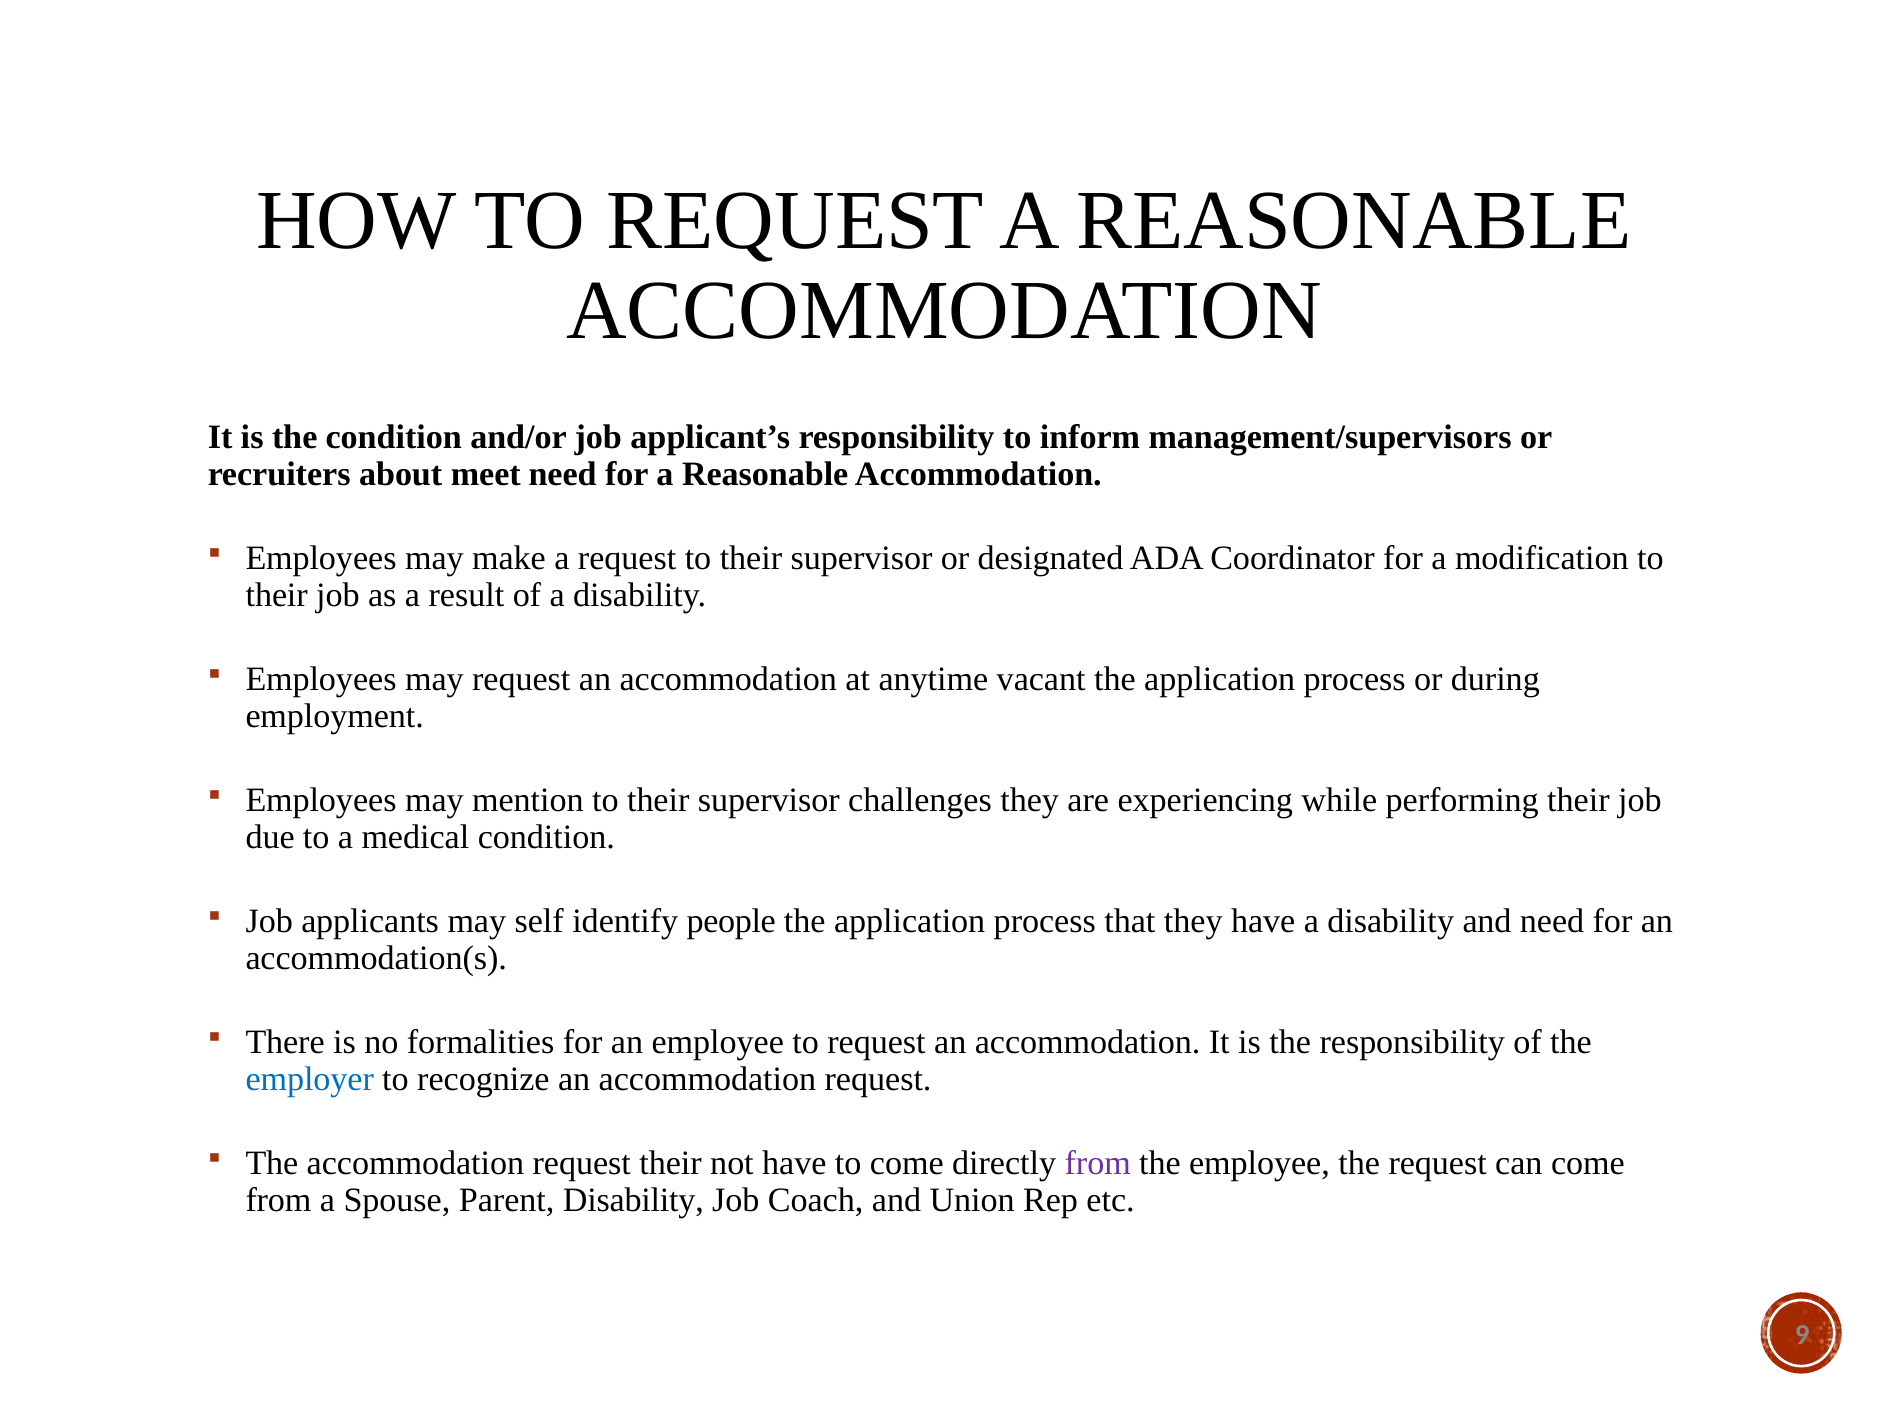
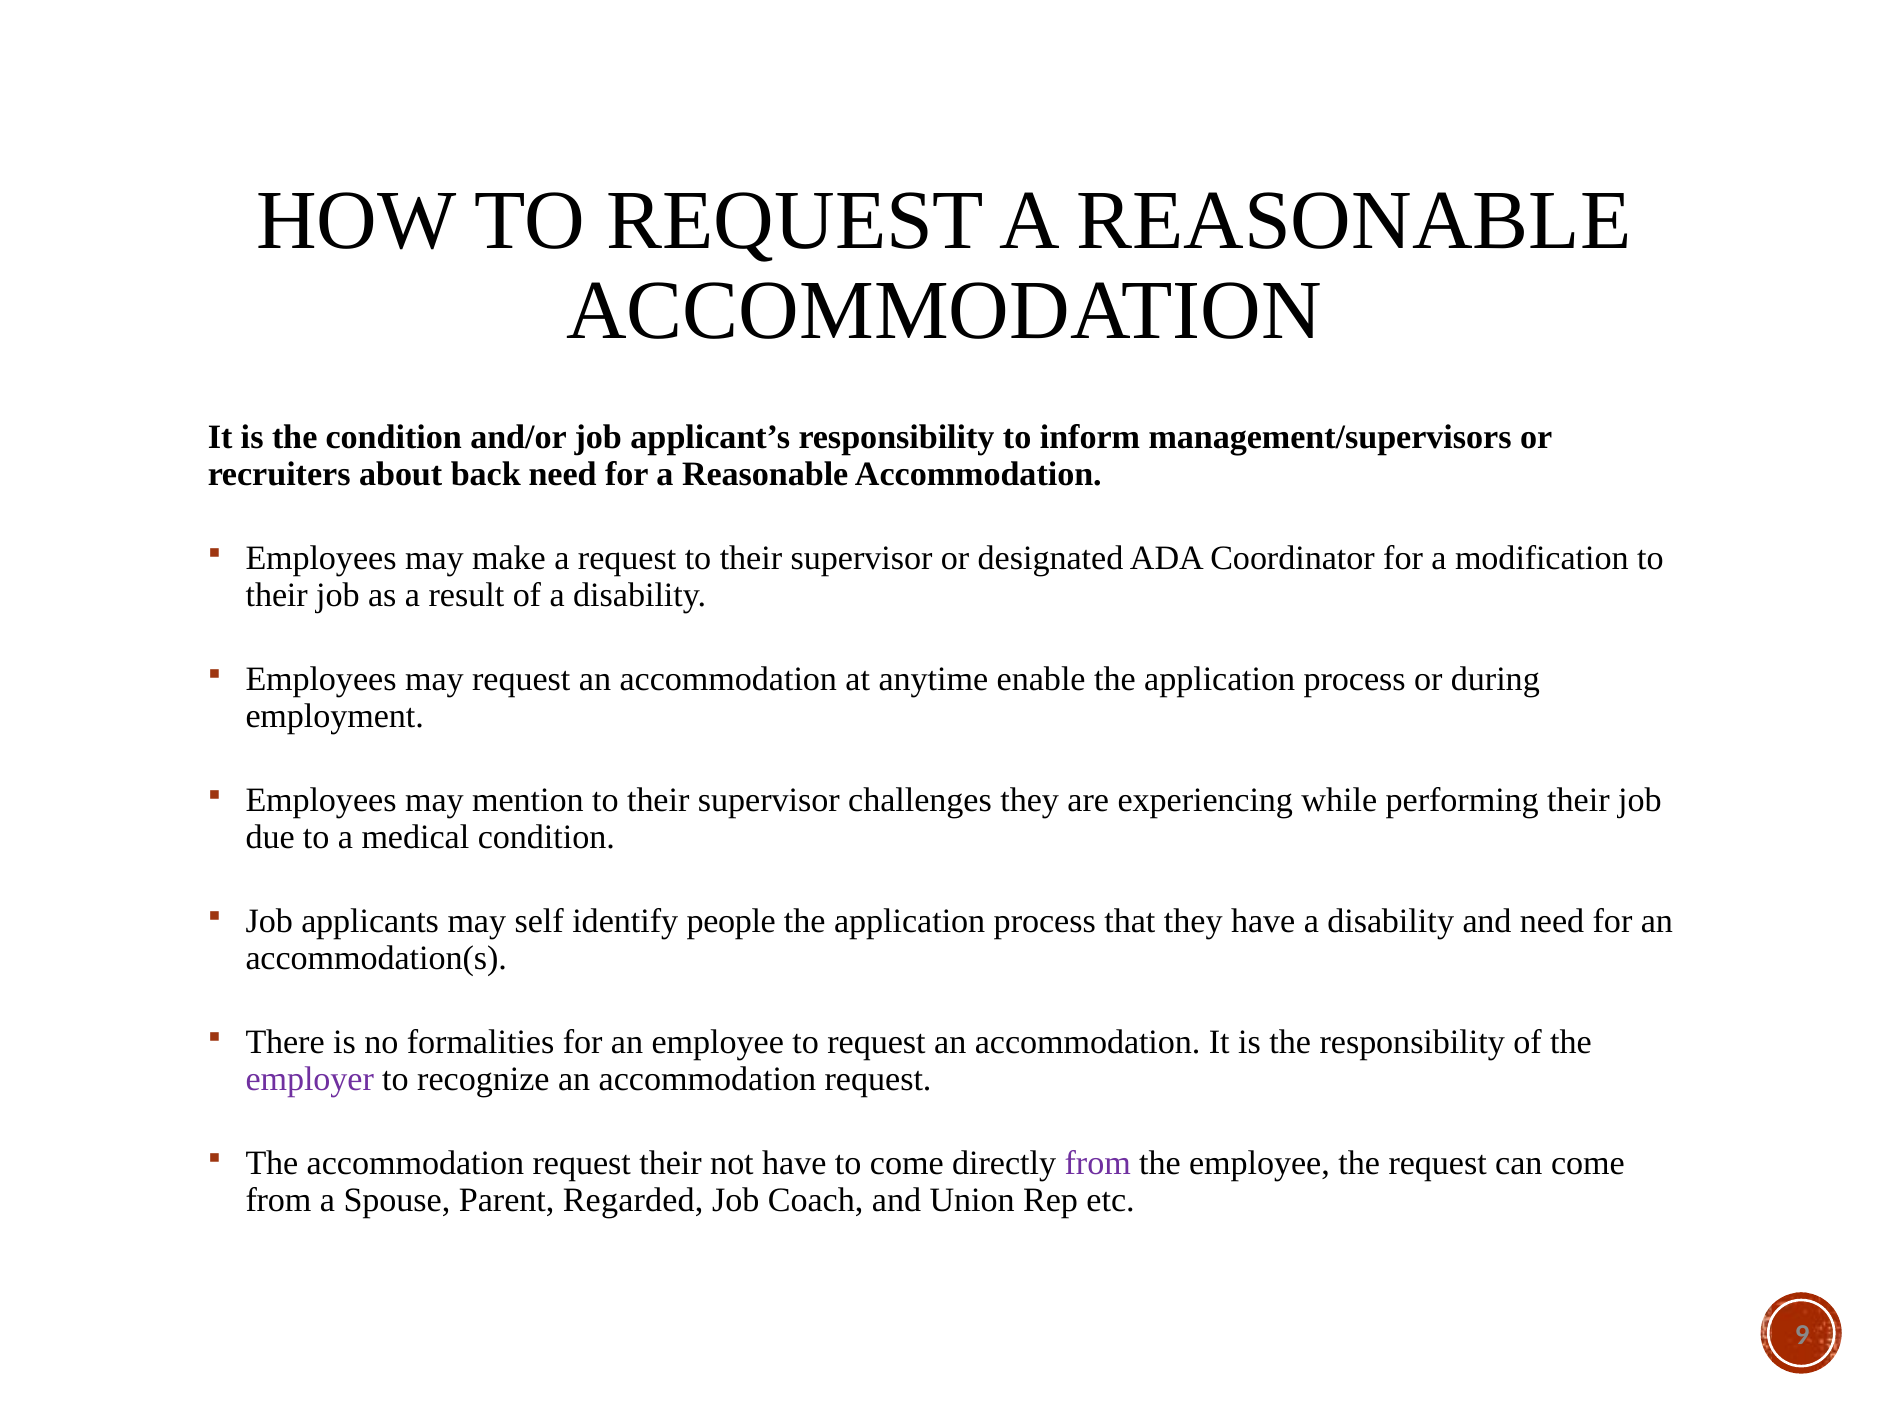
meet: meet -> back
vacant: vacant -> enable
employer colour: blue -> purple
Parent Disability: Disability -> Regarded
